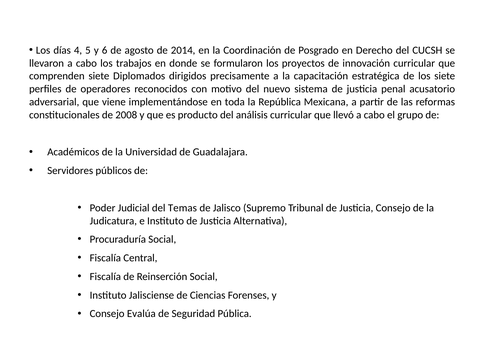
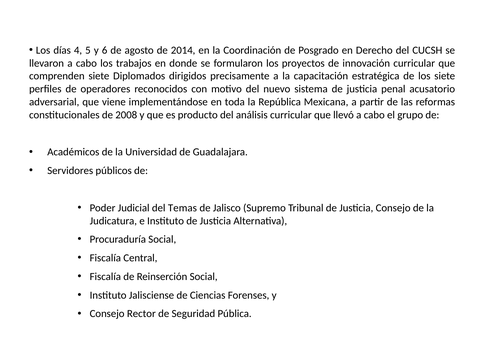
Evalúa: Evalúa -> Rector
